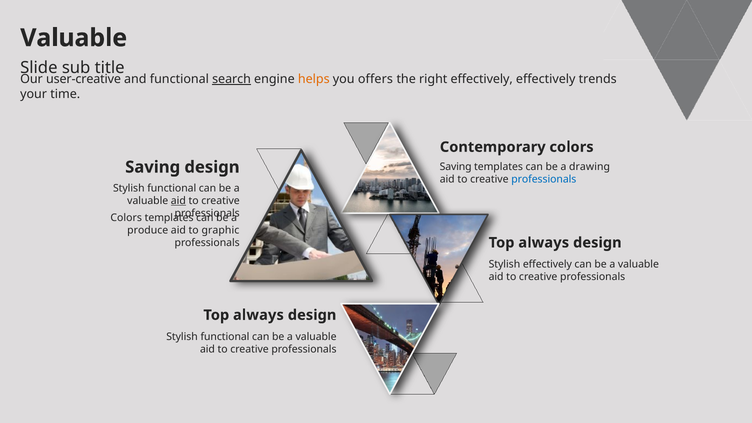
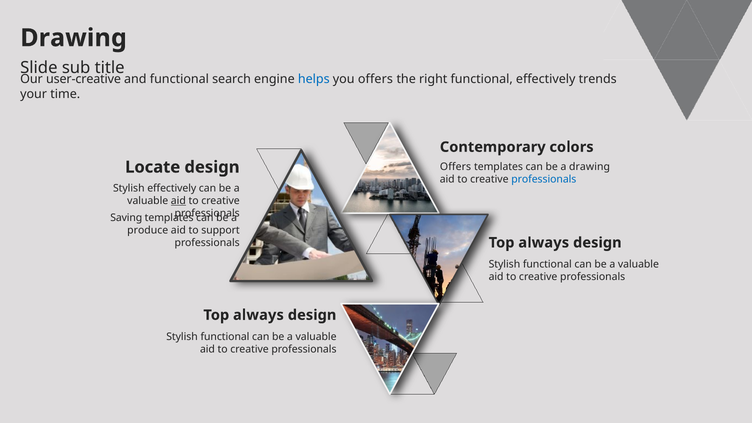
Valuable at (74, 38): Valuable -> Drawing
search underline: present -> none
helps colour: orange -> blue
right effectively: effectively -> functional
Saving at (456, 167): Saving -> Offers
Saving at (153, 167): Saving -> Locate
functional at (172, 188): functional -> effectively
Colors at (126, 218): Colors -> Saving
graphic: graphic -> support
effectively at (547, 264): effectively -> functional
